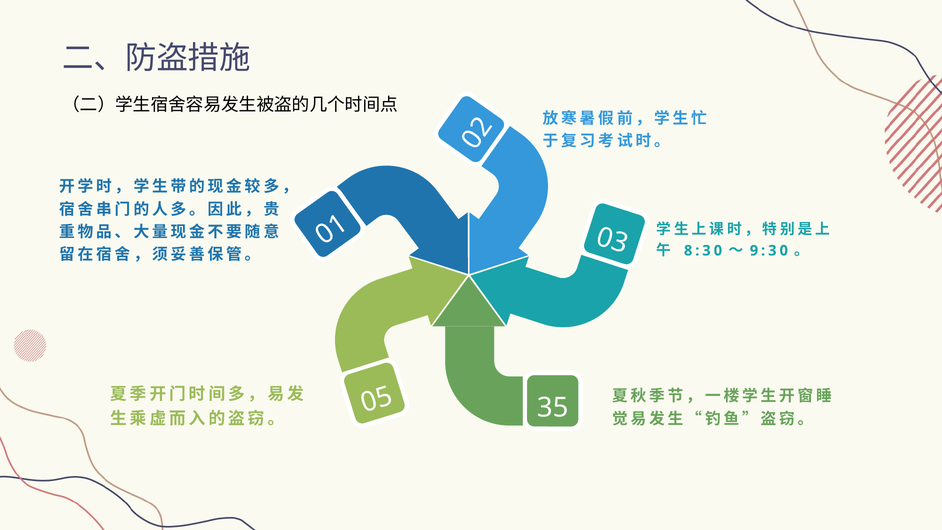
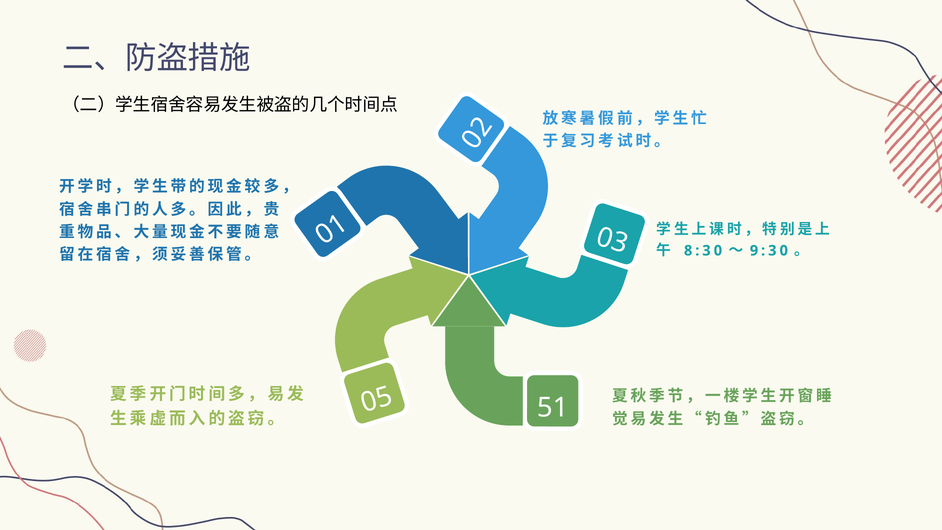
35: 35 -> 51
